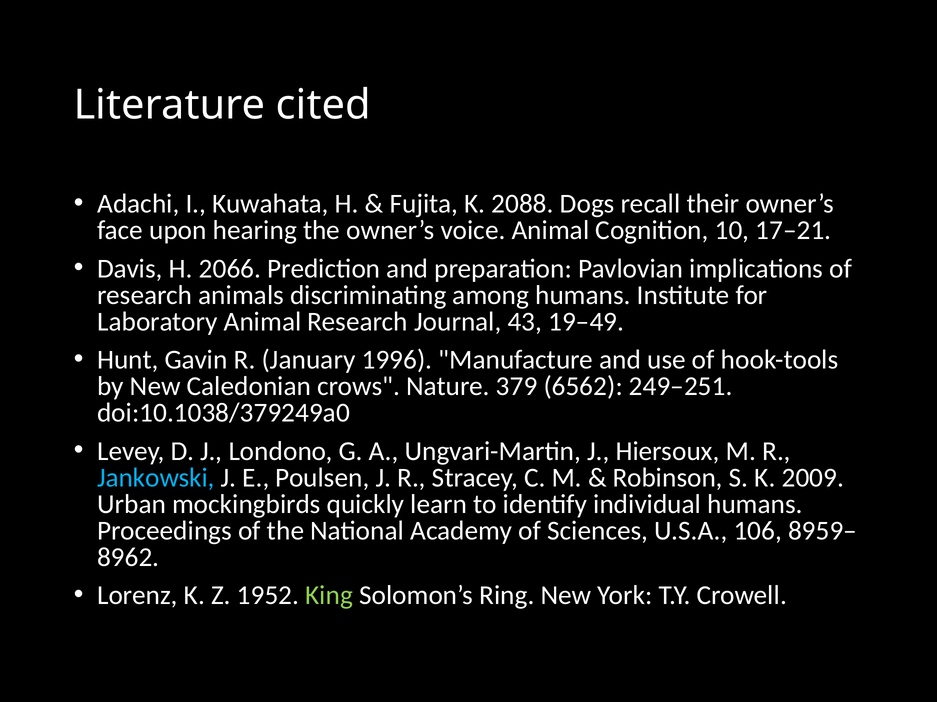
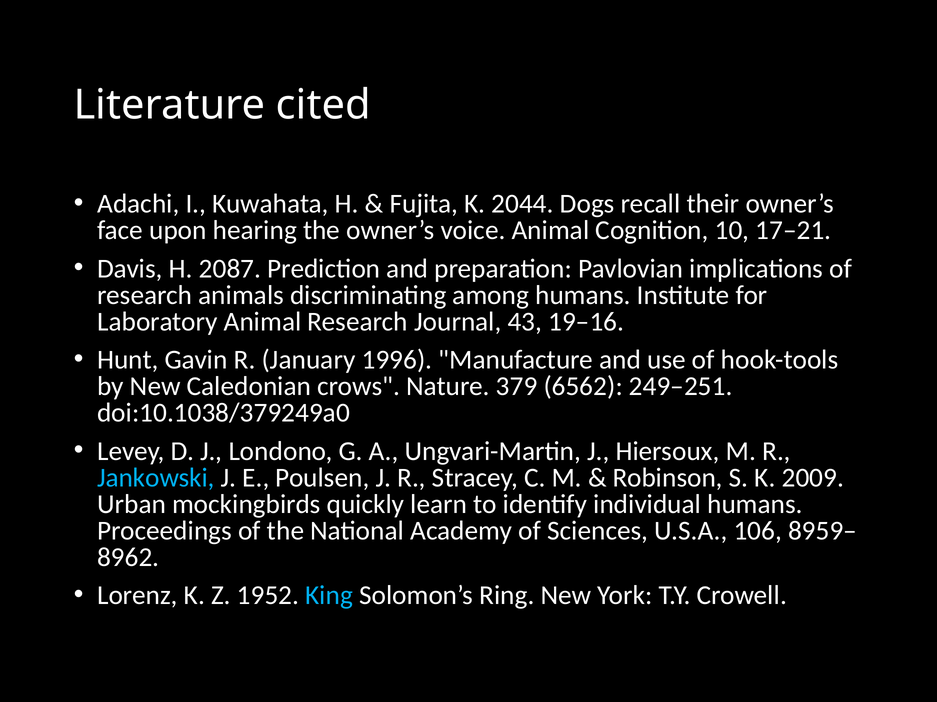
2088: 2088 -> 2044
2066: 2066 -> 2087
19–49: 19–49 -> 19–16
King colour: light green -> light blue
